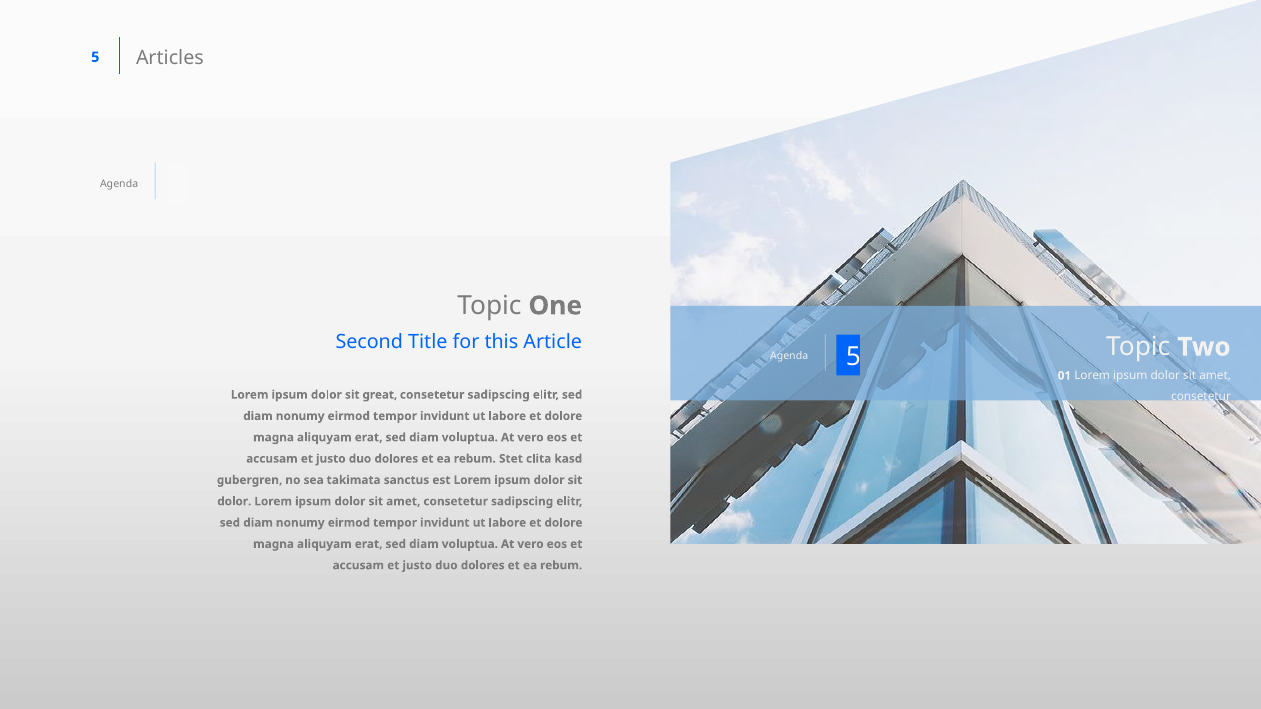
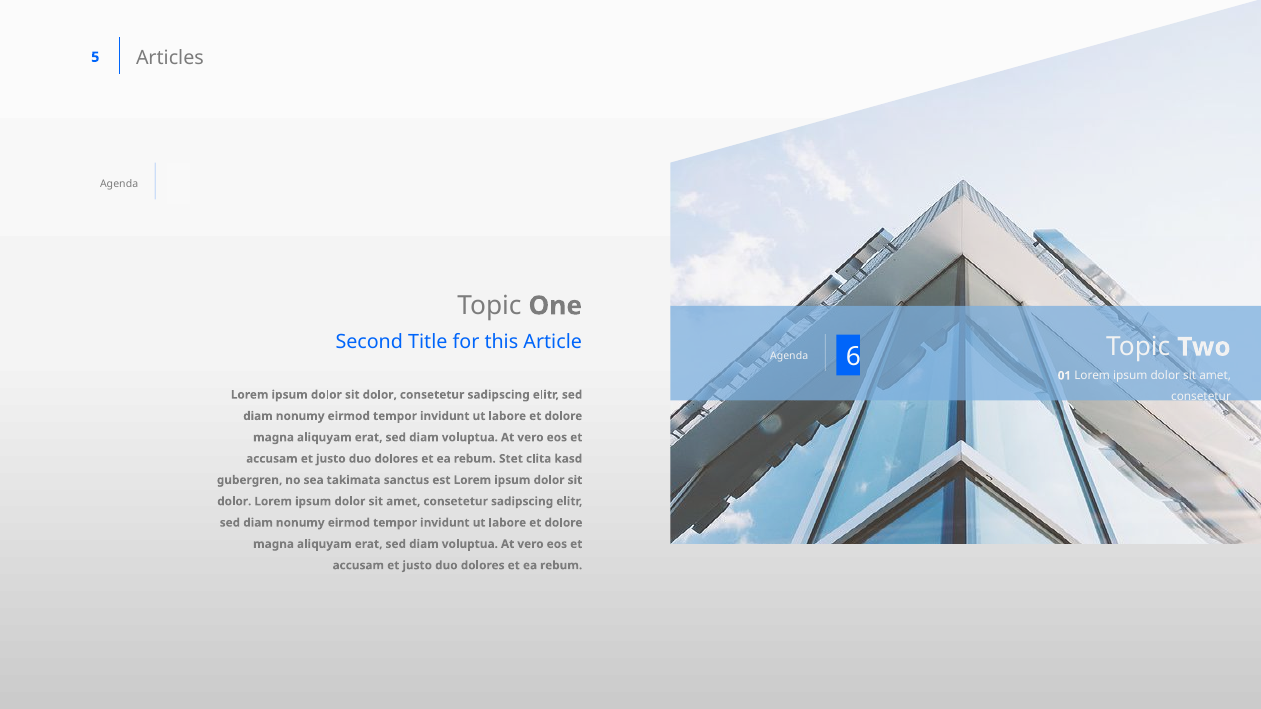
Agenda 5: 5 -> 6
great at (380, 395): great -> dolor
